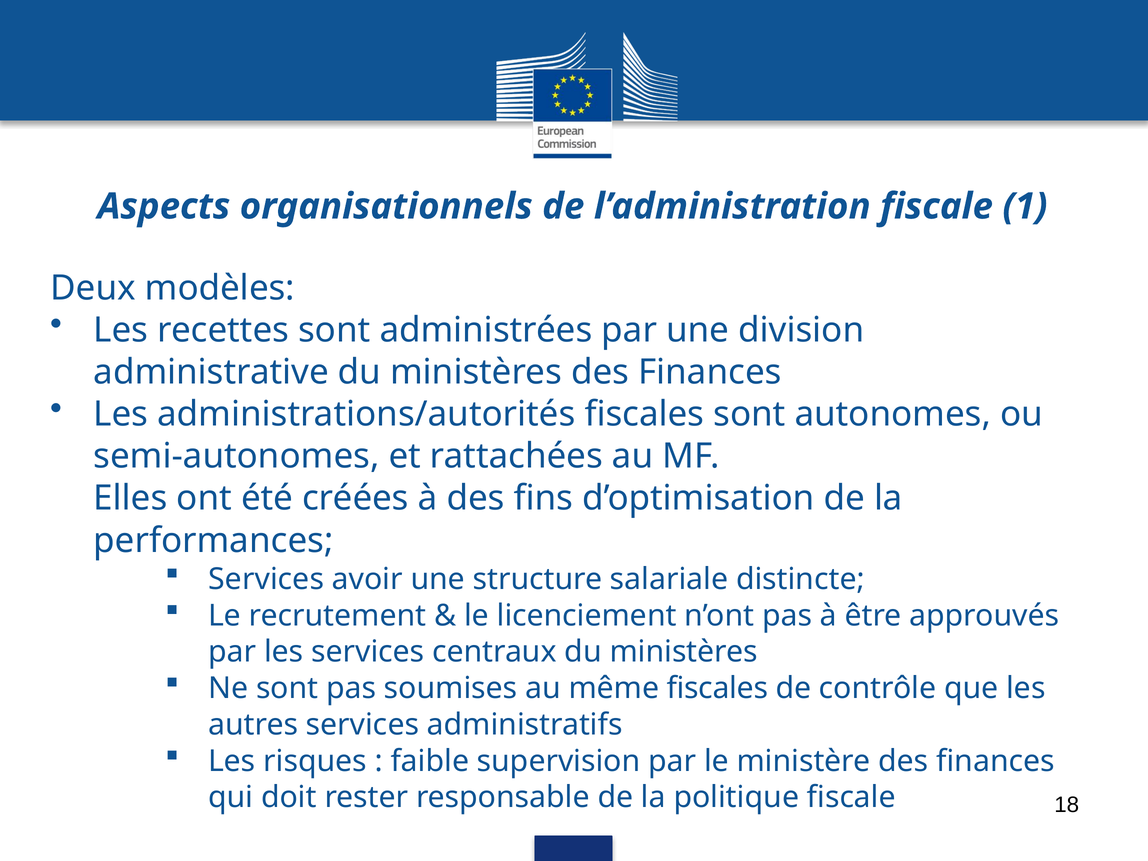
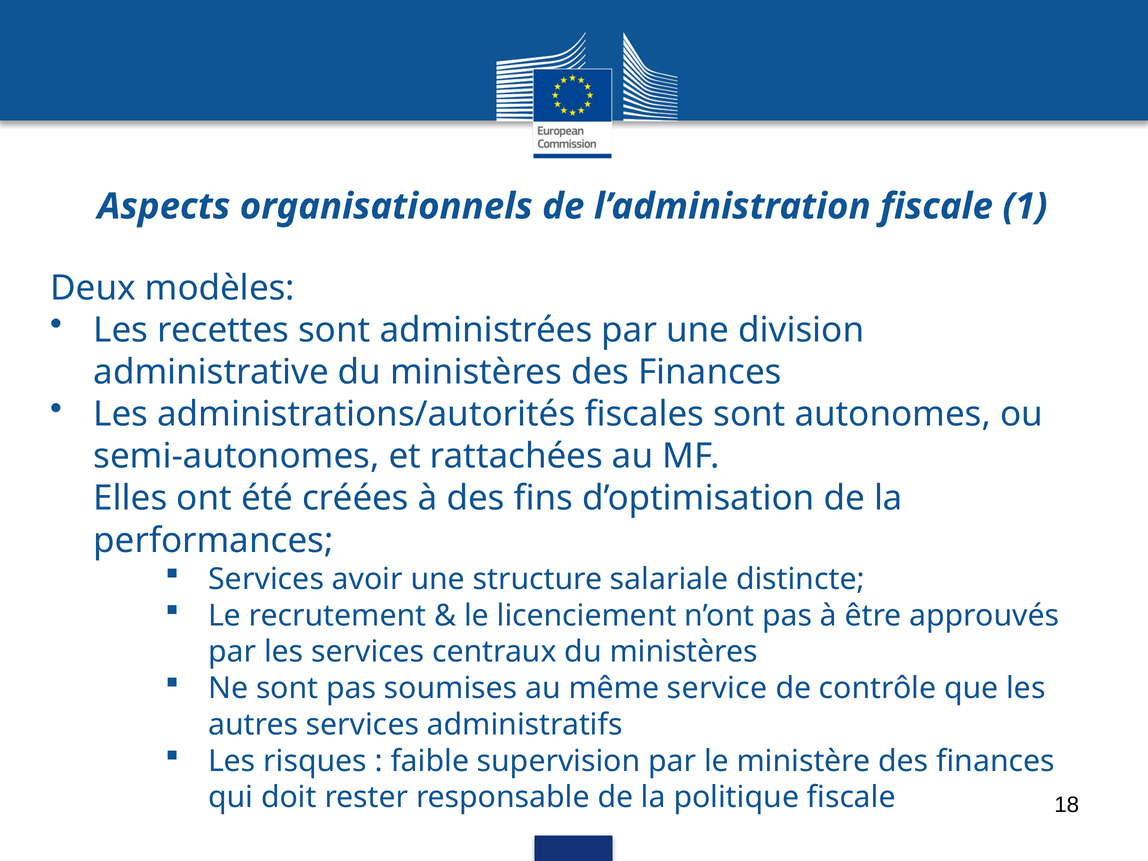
même fiscales: fiscales -> service
